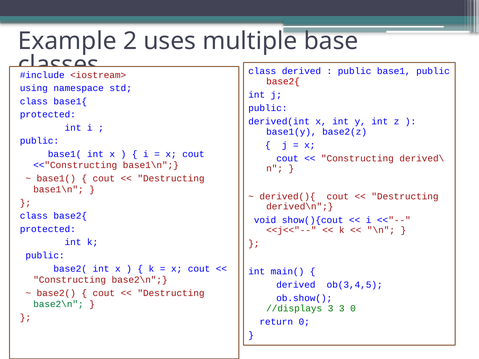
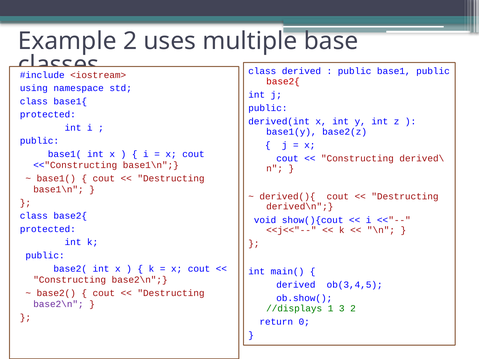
base2\n at (58, 304) colour: green -> purple
//displays 3: 3 -> 1
3 0: 0 -> 2
